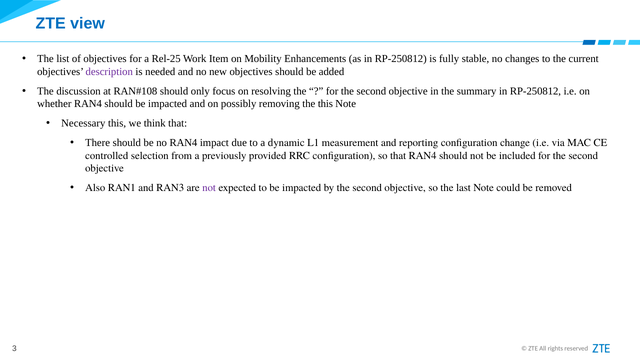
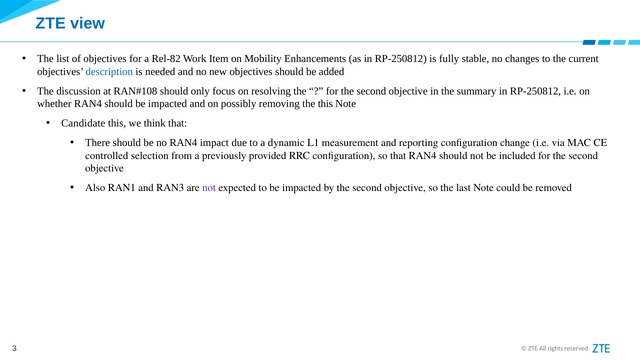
Rel-25: Rel-25 -> Rel-82
description colour: purple -> blue
Necessary: Necessary -> Candidate
